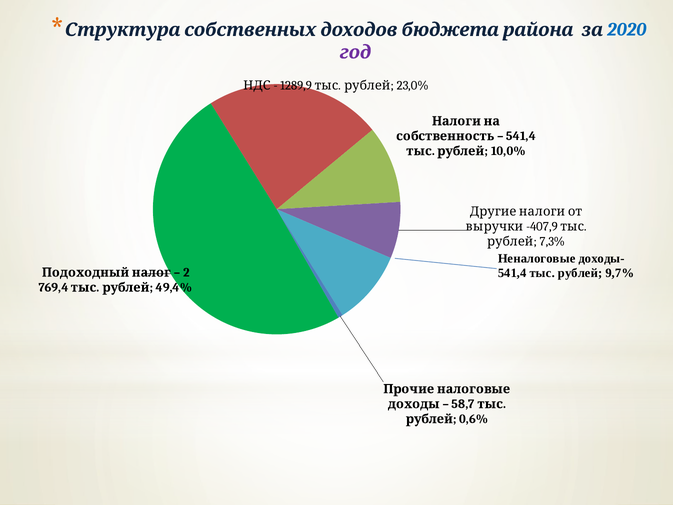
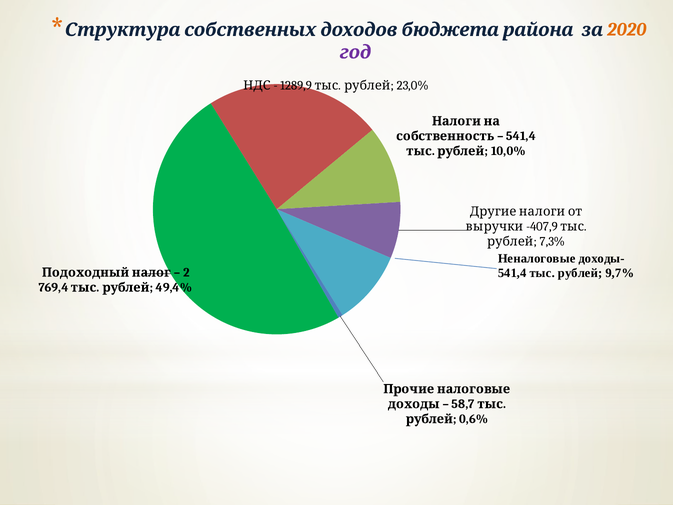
2020 colour: blue -> orange
